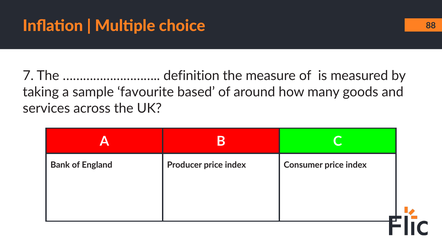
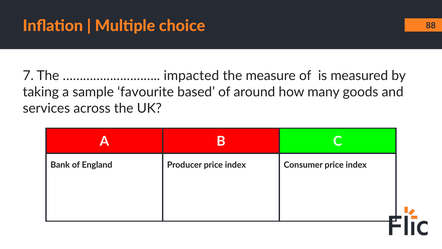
definition: definition -> impacted
